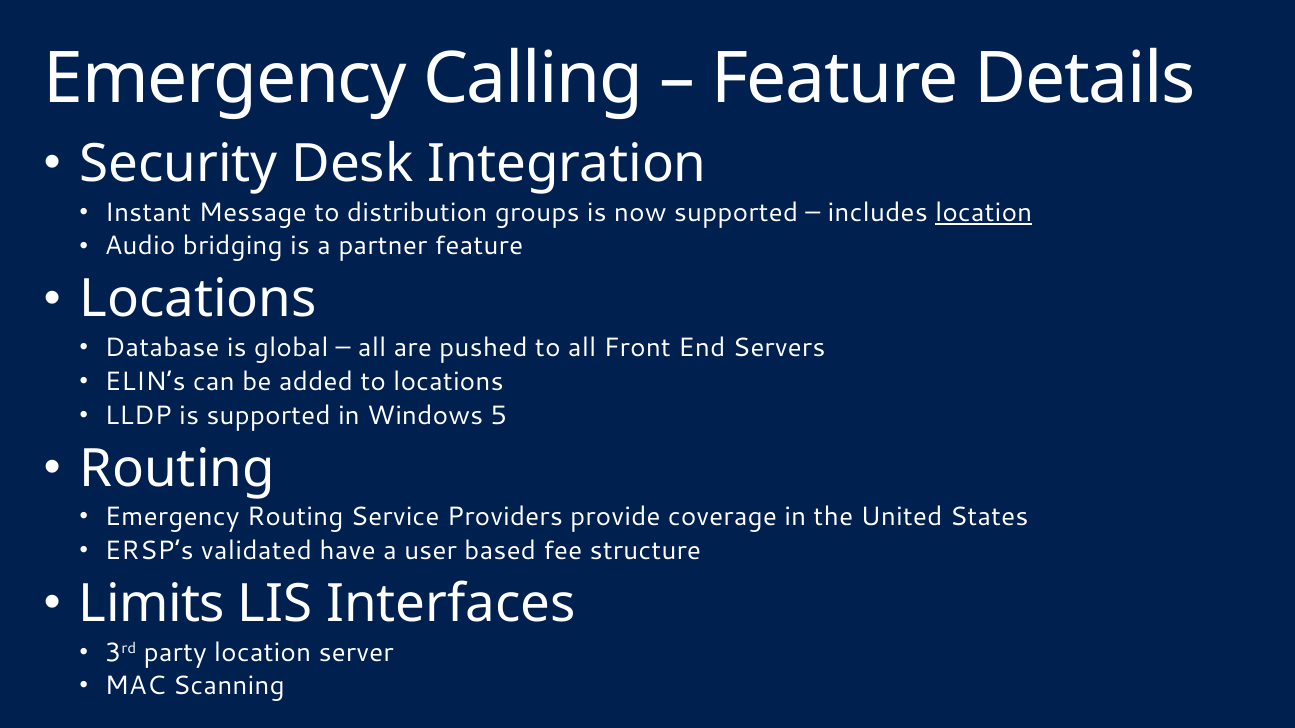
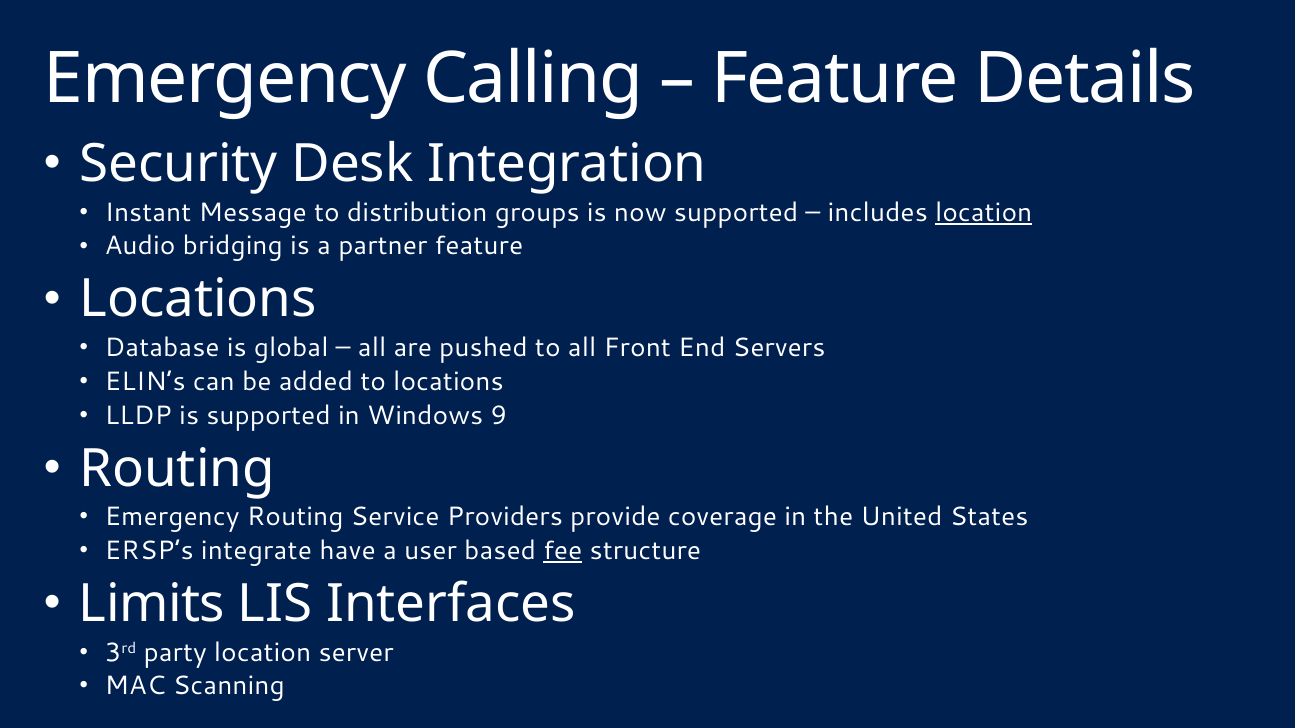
5: 5 -> 9
validated: validated -> integrate
fee underline: none -> present
